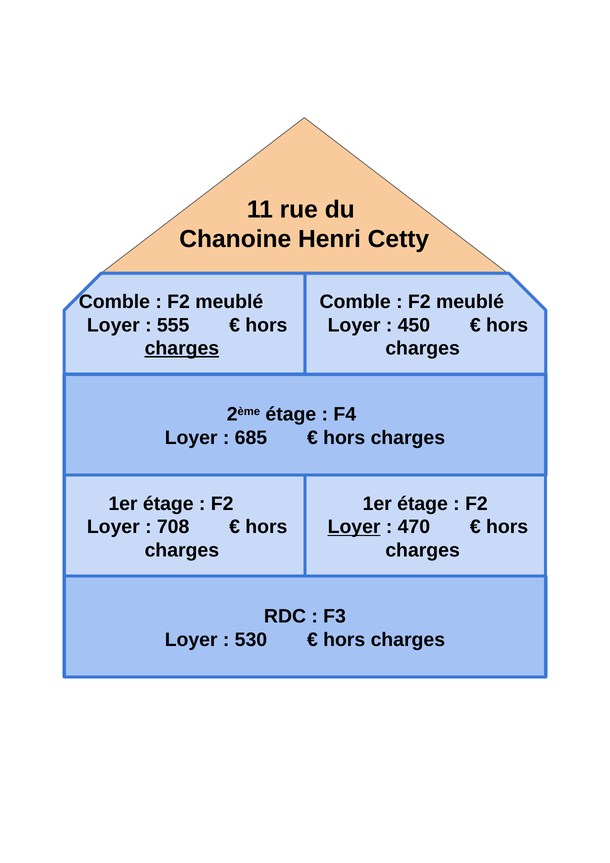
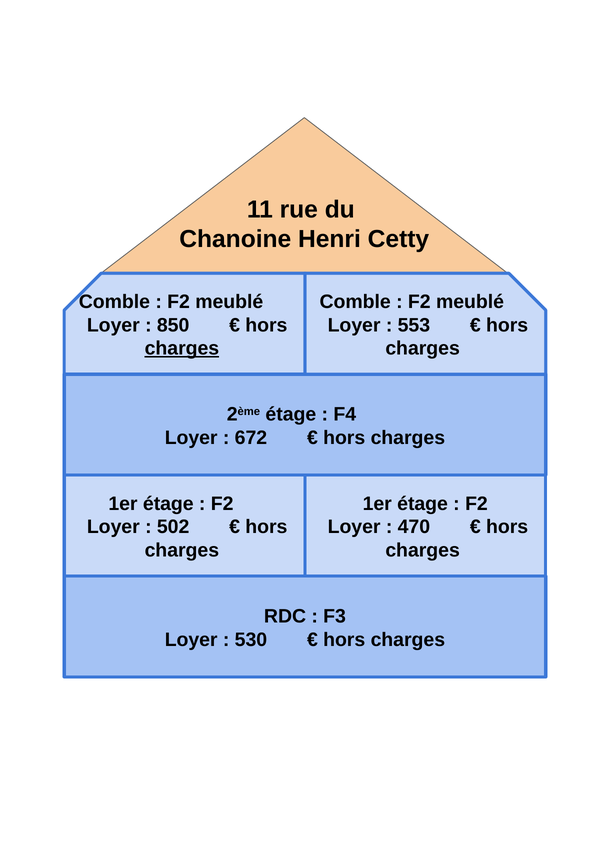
555: 555 -> 850
450: 450 -> 553
685: 685 -> 672
708: 708 -> 502
Loyer at (354, 527) underline: present -> none
